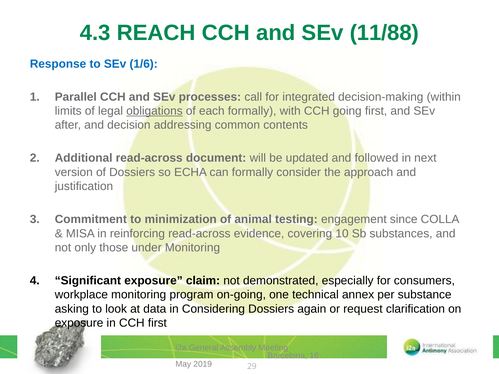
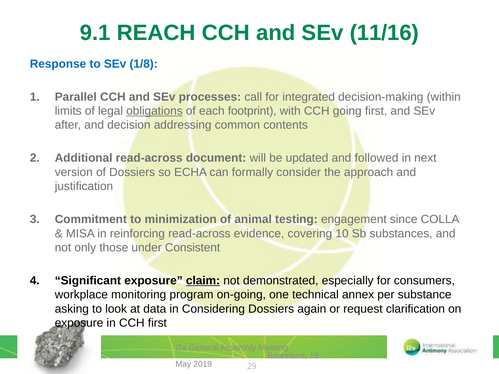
4.3: 4.3 -> 9.1
11/88: 11/88 -> 11/16
1/6: 1/6 -> 1/8
each formally: formally -> footprint
under Monitoring: Monitoring -> Consistent
claim underline: none -> present
